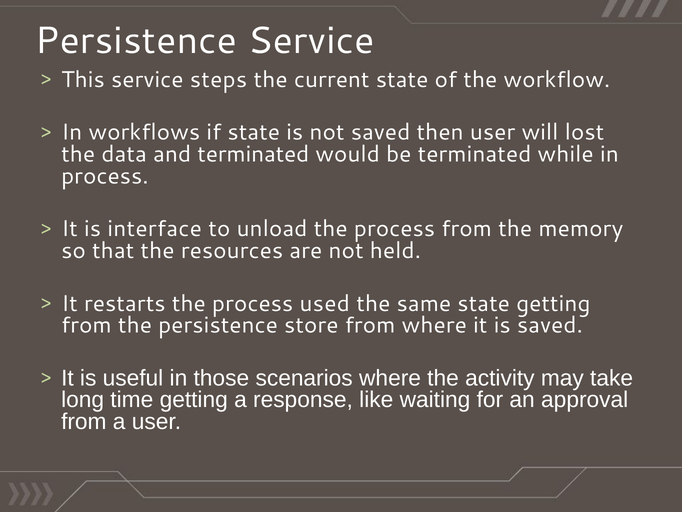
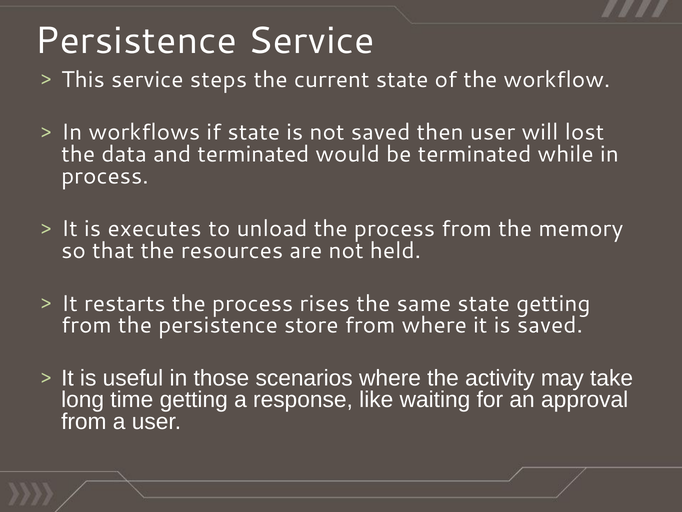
interface: interface -> executes
used: used -> rises
